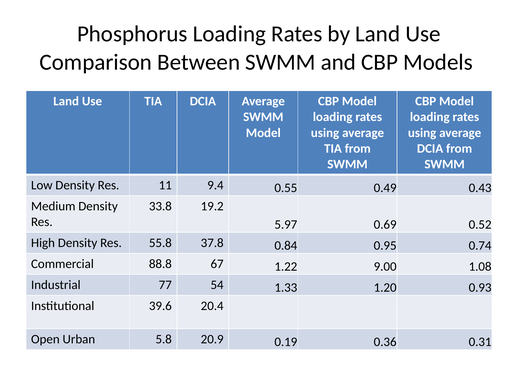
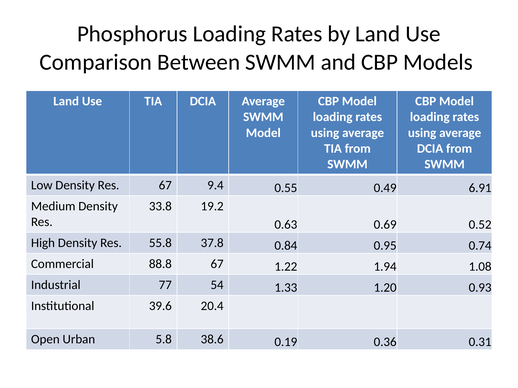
Res 11: 11 -> 67
0.43: 0.43 -> 6.91
5.97: 5.97 -> 0.63
9.00: 9.00 -> 1.94
20.9: 20.9 -> 38.6
